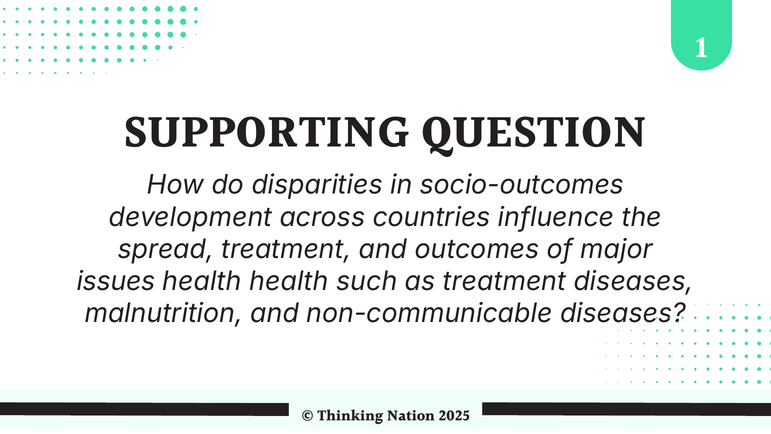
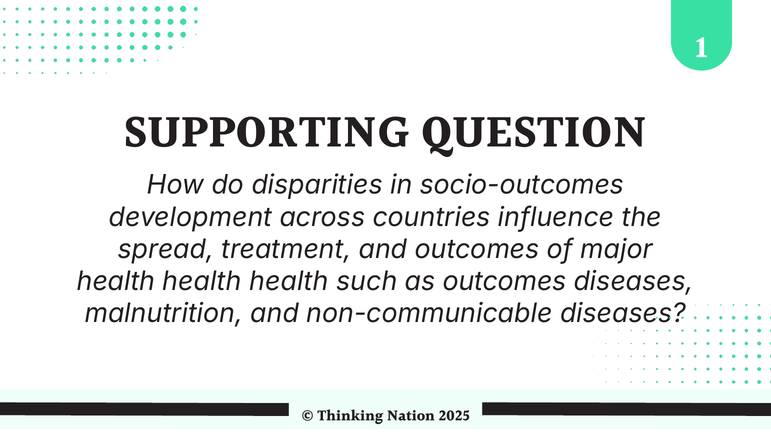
issues at (116, 281): issues -> health
as treatment: treatment -> outcomes
